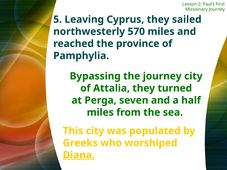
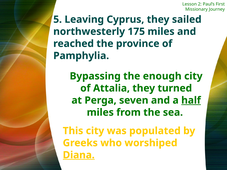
570: 570 -> 175
the journey: journey -> enough
half underline: none -> present
